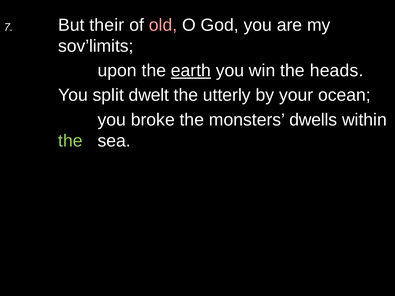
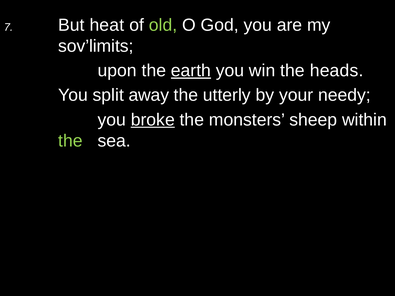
their: their -> heat
old colour: pink -> light green
dwelt: dwelt -> away
ocean: ocean -> needy
broke underline: none -> present
dwells: dwells -> sheep
